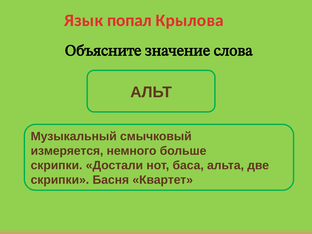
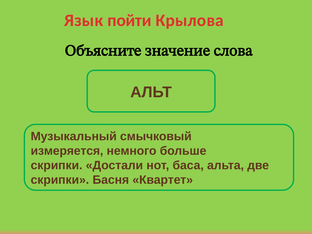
попал: попал -> пойти
